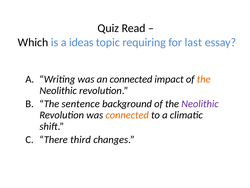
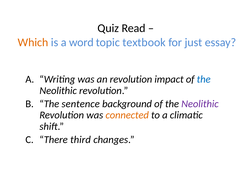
Which colour: black -> orange
ideas: ideas -> word
requiring: requiring -> textbook
last: last -> just
an connected: connected -> revolution
the at (204, 79) colour: orange -> blue
